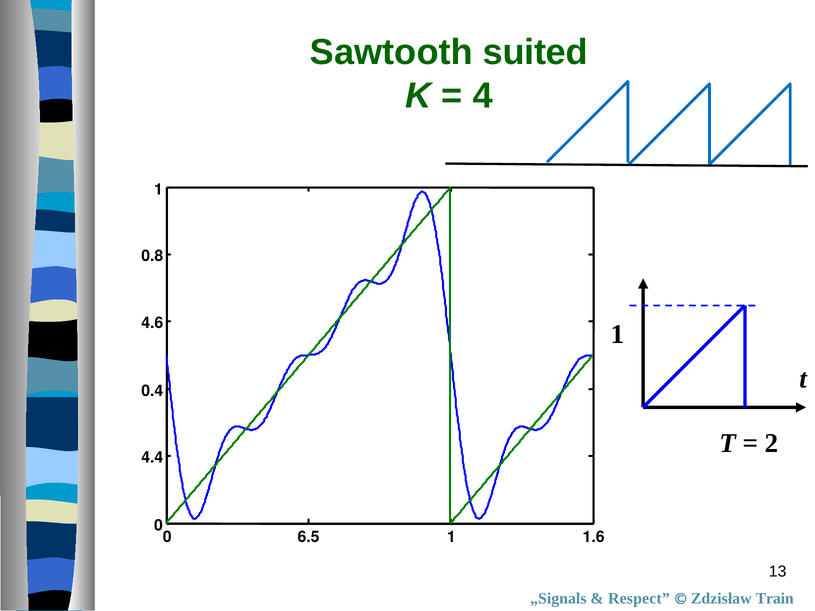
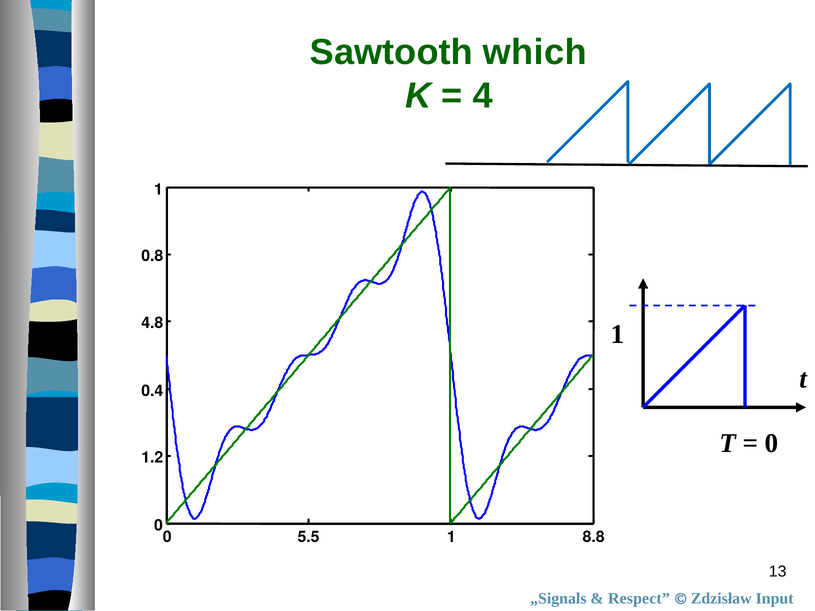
suited: suited -> which
4.6: 4.6 -> 4.8
2 at (772, 443): 2 -> 0
4.4: 4.4 -> 1.2
6.5: 6.5 -> 5.5
1.6: 1.6 -> 8.8
Train: Train -> Input
